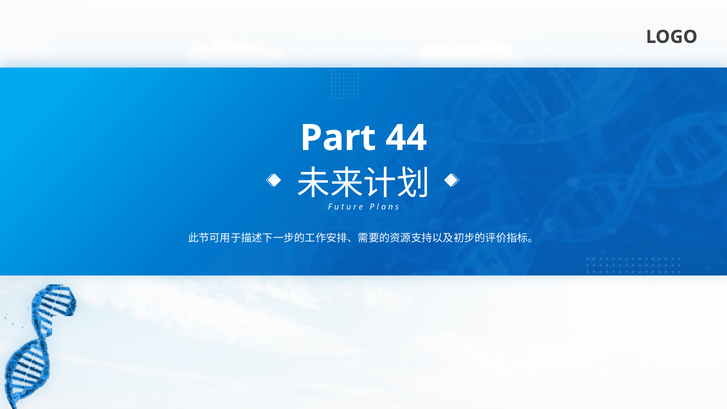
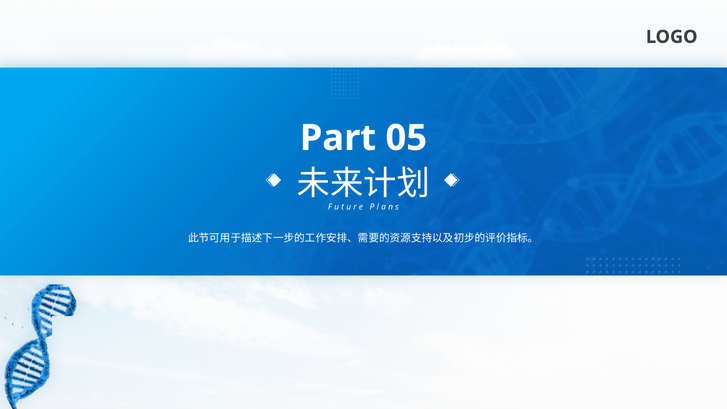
44: 44 -> 05
